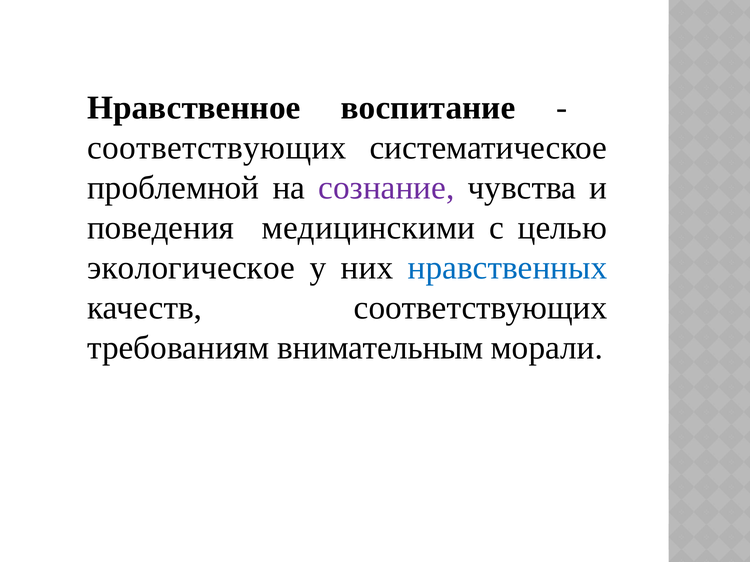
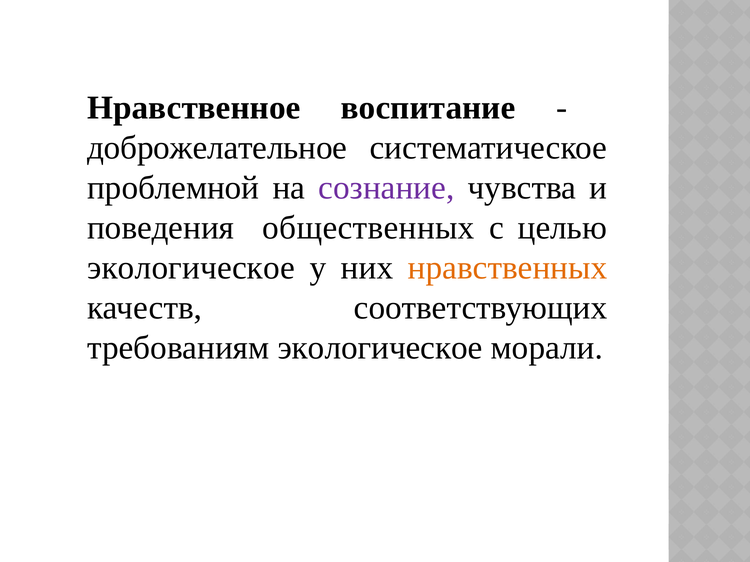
соответствующих at (217, 148): соответствующих -> доброжелательное
медицинскими: медицинскими -> общественных
нравственных colour: blue -> orange
требованиям внимательным: внимательным -> экологическое
